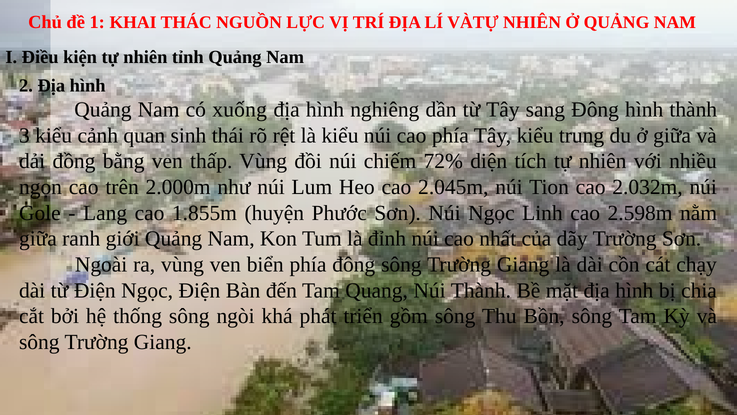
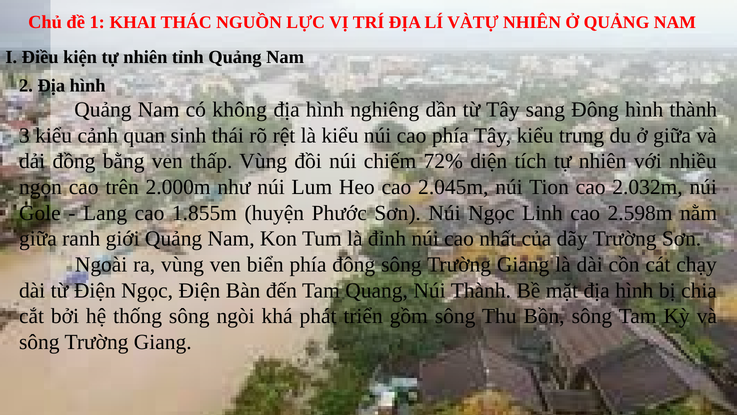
xuống: xuống -> không
